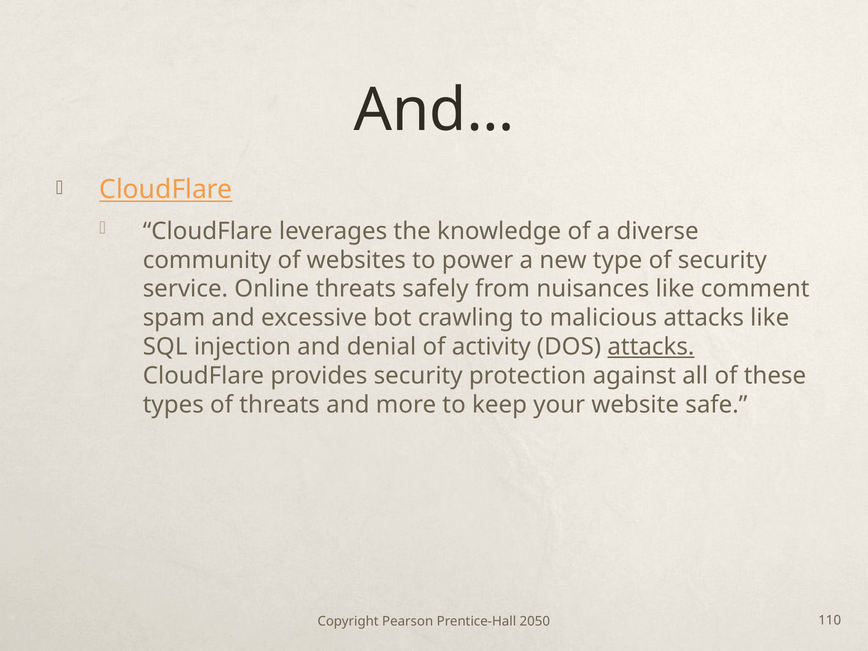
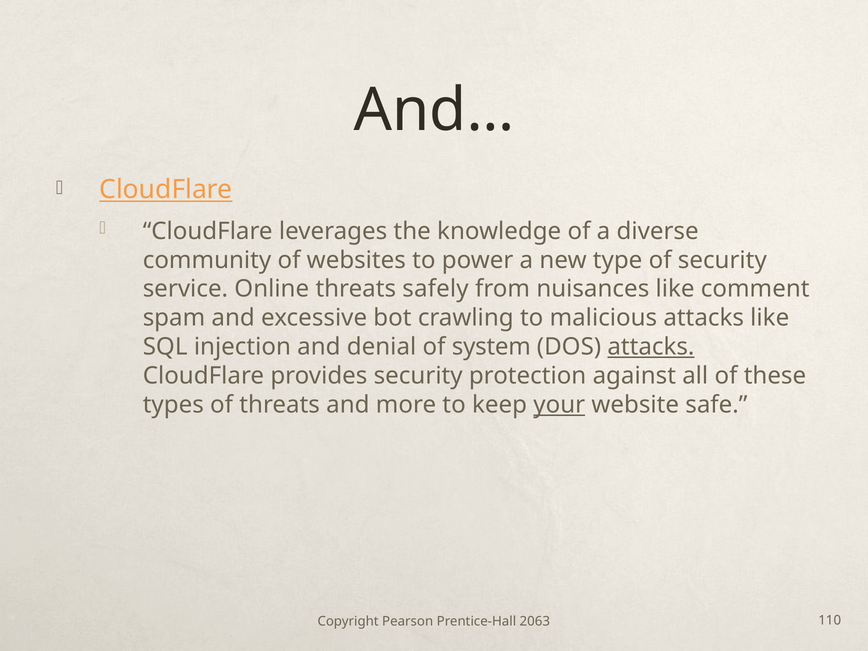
activity: activity -> system
your underline: none -> present
2050: 2050 -> 2063
